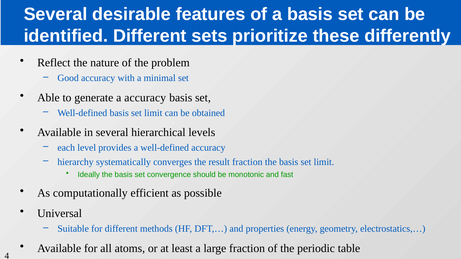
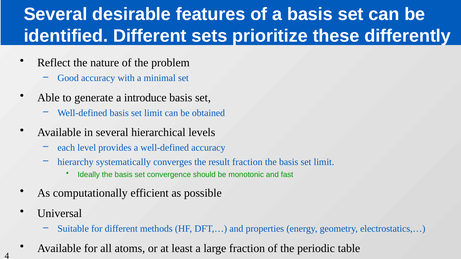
a accuracy: accuracy -> introduce
